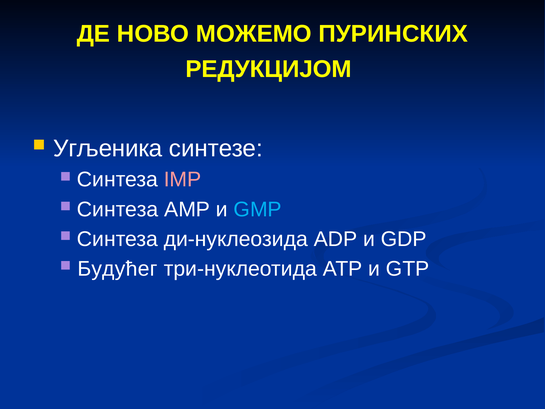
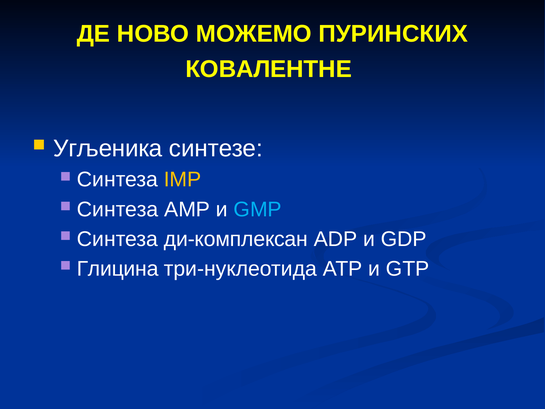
РЕДУКЦИЈОМ: РЕДУКЦИЈОМ -> КОВАЛЕНТНЕ
IMP colour: pink -> yellow
ди-нуклеозида: ди-нуклеозида -> ди-комплексан
Будућег: Будућег -> Глицина
